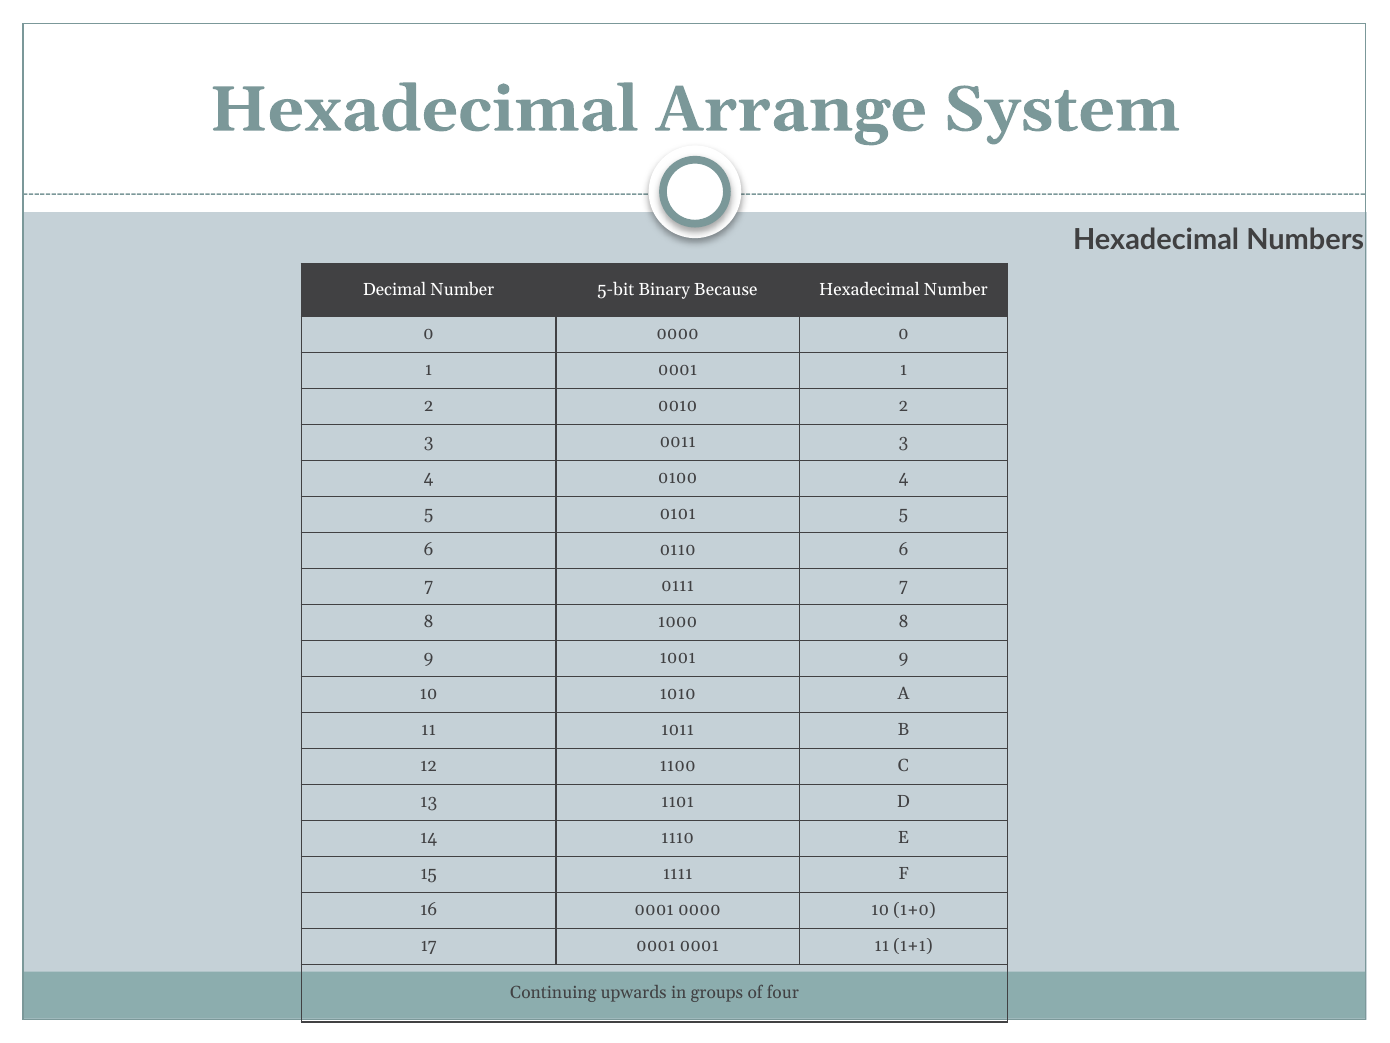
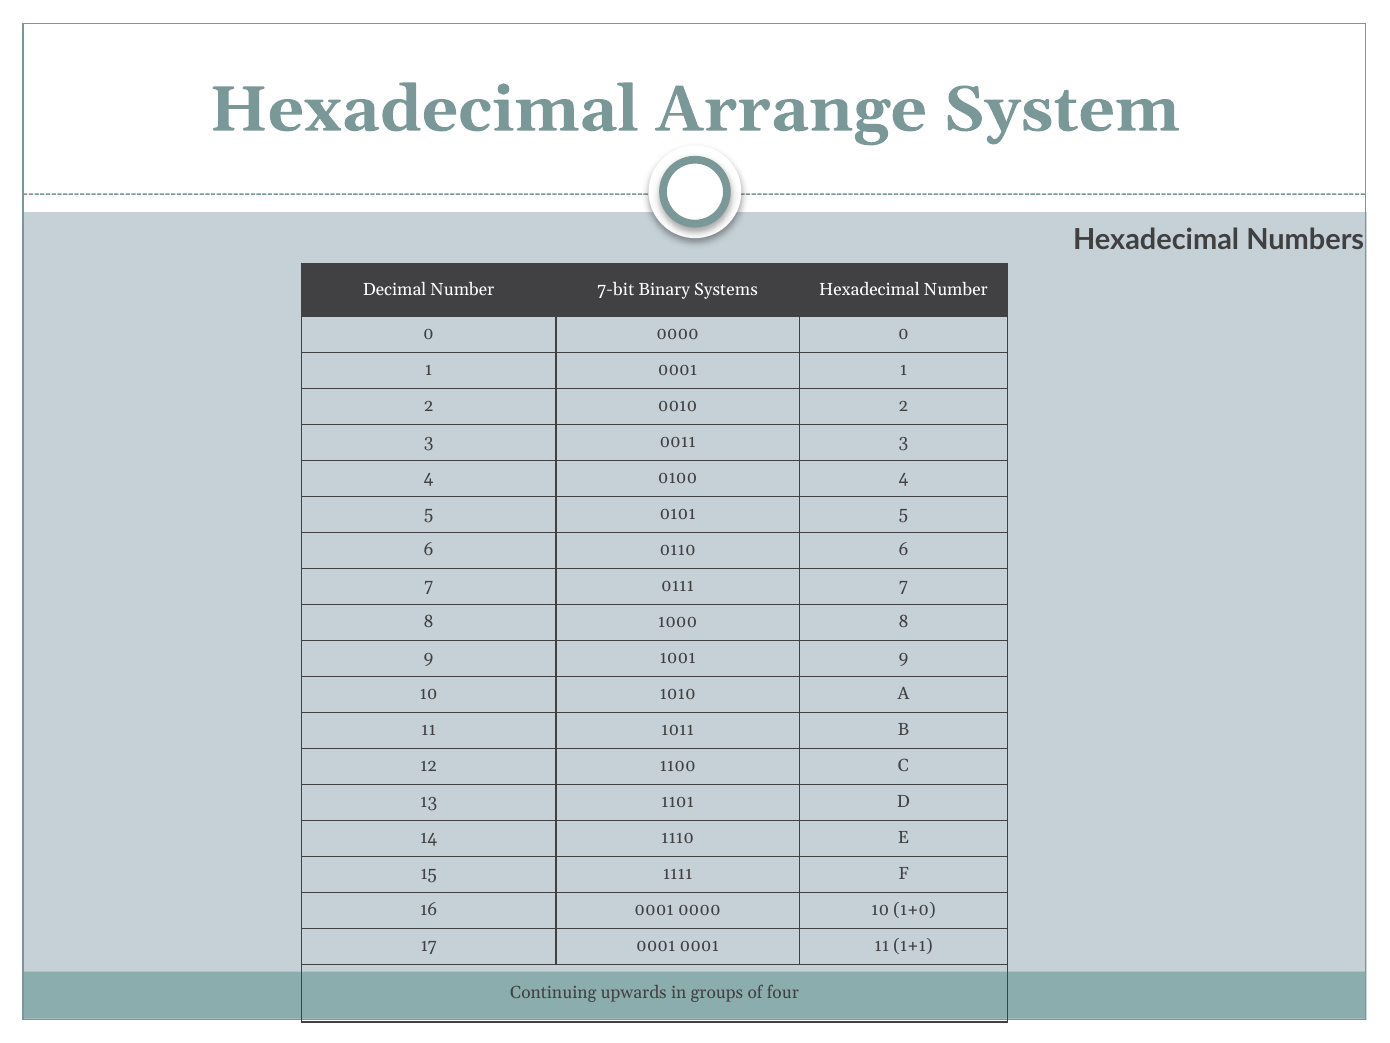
5-bit: 5-bit -> 7-bit
Because: Because -> Systems
